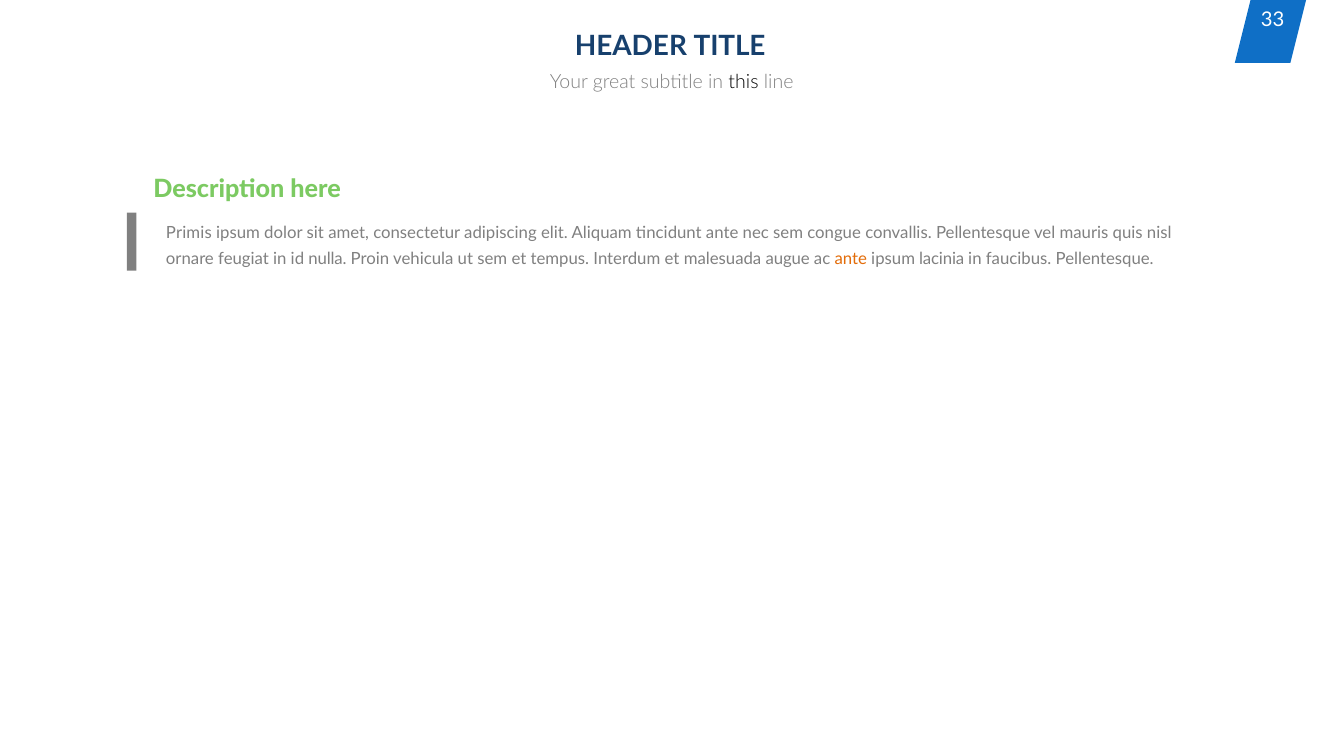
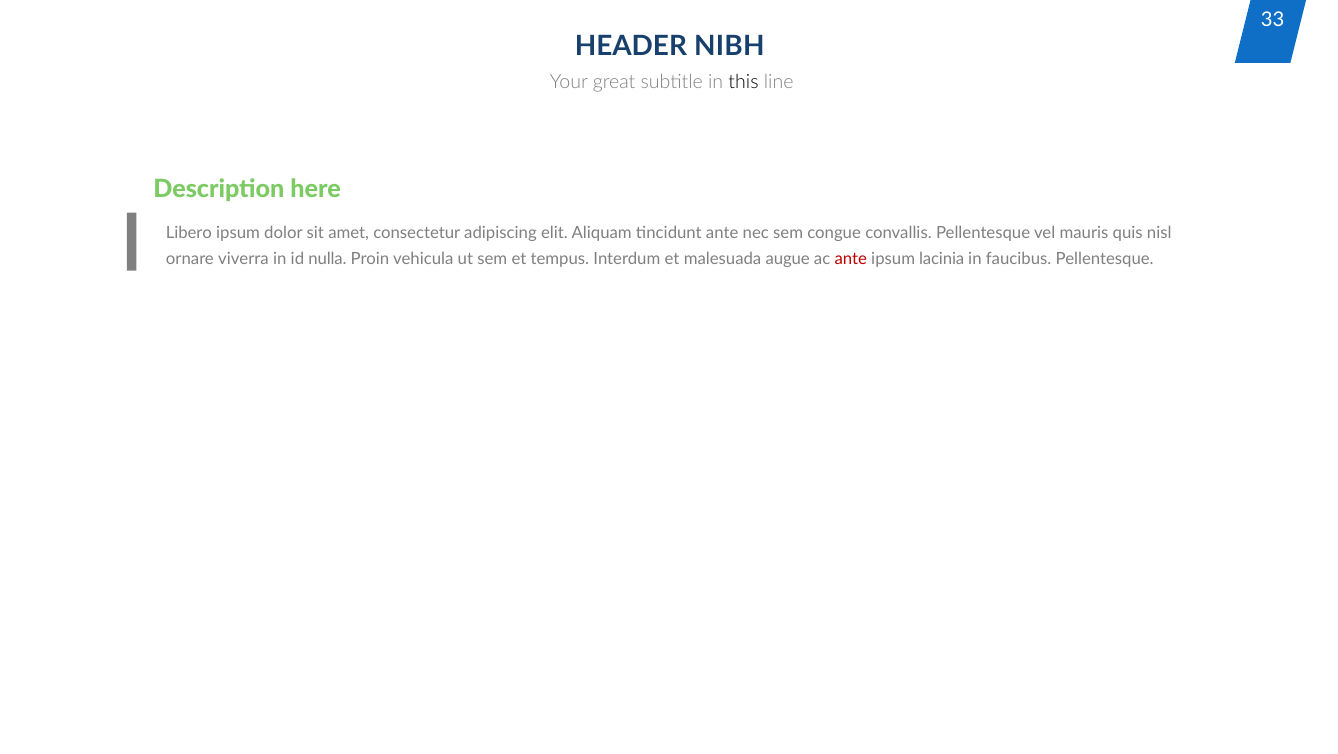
TITLE: TITLE -> NIBH
Primis: Primis -> Libero
feugiat: feugiat -> viverra
ante at (851, 259) colour: orange -> red
